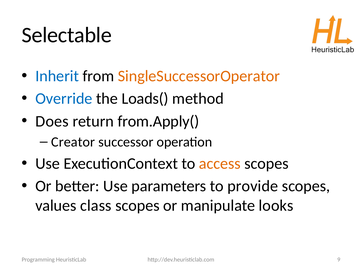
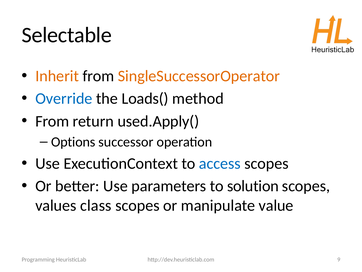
Inherit colour: blue -> orange
Does at (52, 121): Does -> From
from.Apply(: from.Apply( -> used.Apply(
Creator: Creator -> Options
access colour: orange -> blue
provide: provide -> solution
looks: looks -> value
